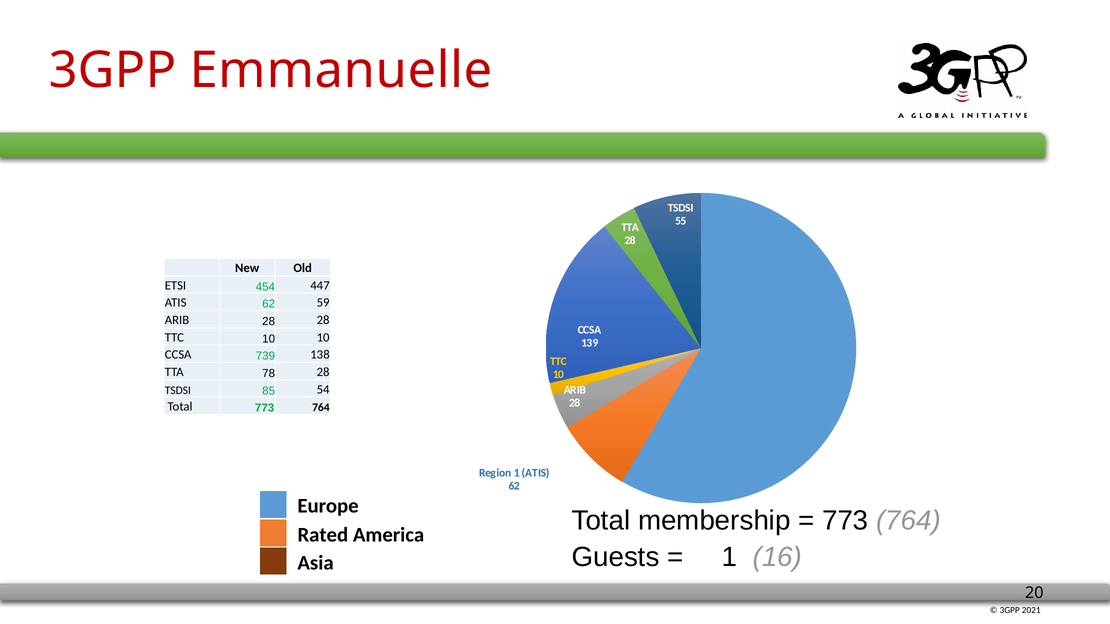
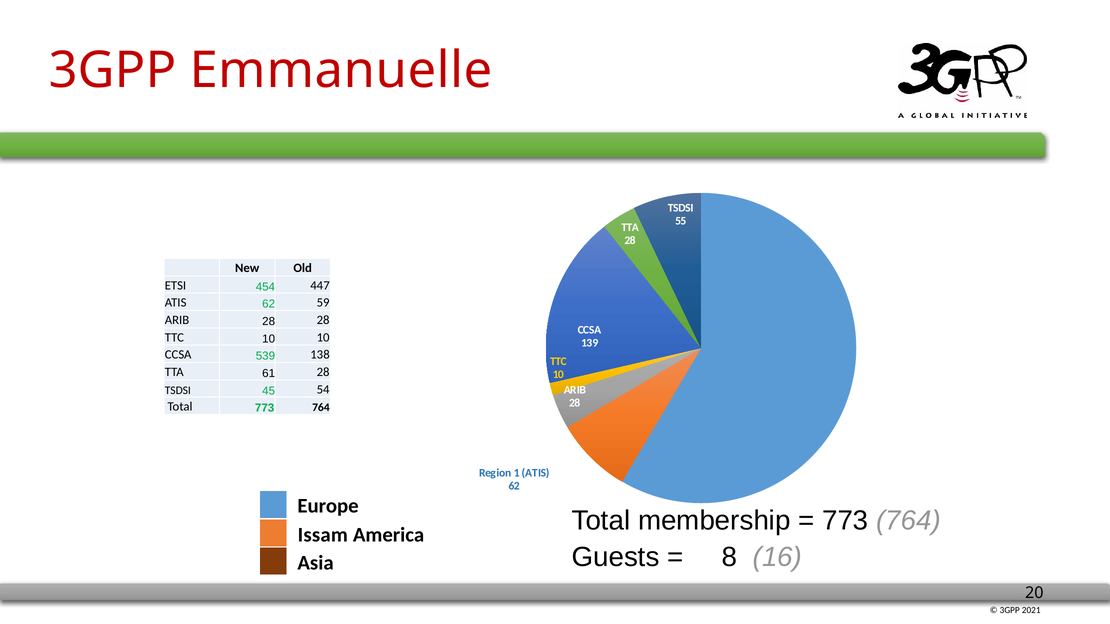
739: 739 -> 539
78: 78 -> 61
85: 85 -> 45
Rated: Rated -> Issam
1 at (730, 557): 1 -> 8
